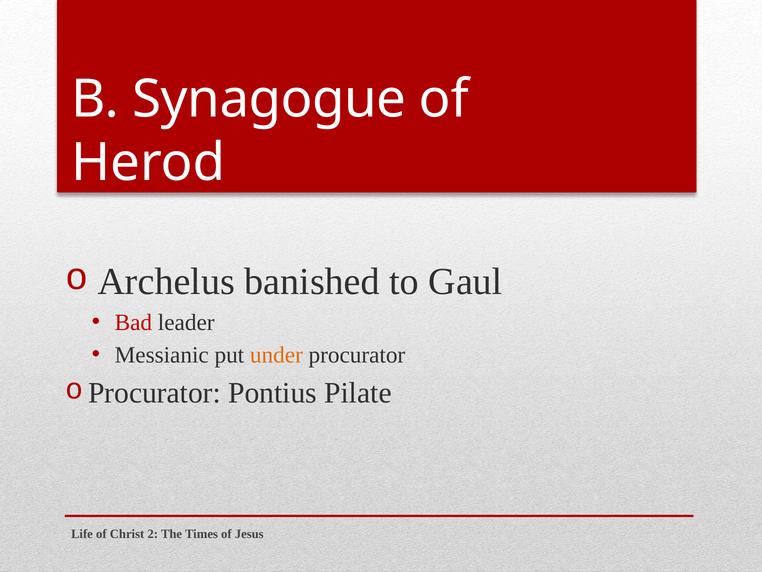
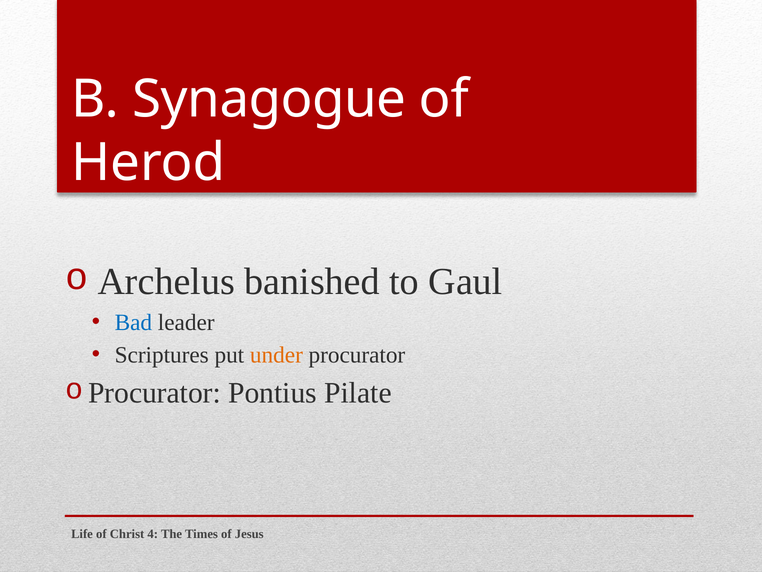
Bad colour: red -> blue
Messianic: Messianic -> Scriptures
2: 2 -> 4
